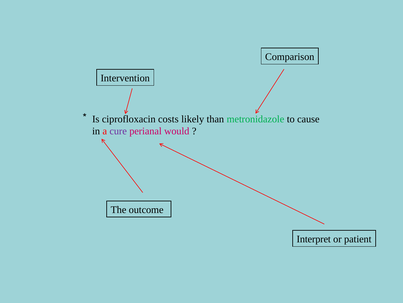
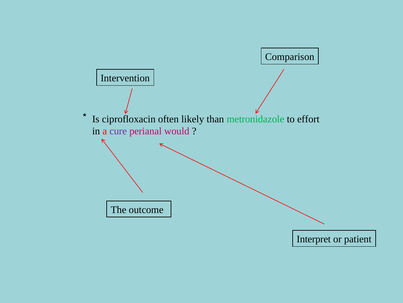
costs: costs -> often
cause: cause -> effort
